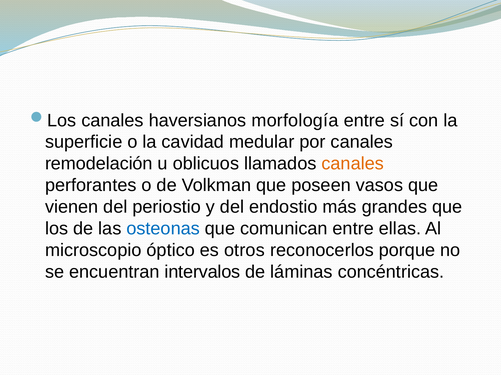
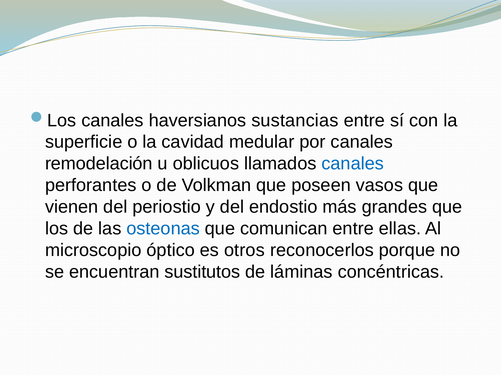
morfología: morfología -> sustancias
canales at (353, 164) colour: orange -> blue
intervalos: intervalos -> sustitutos
